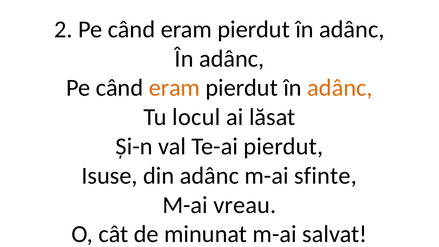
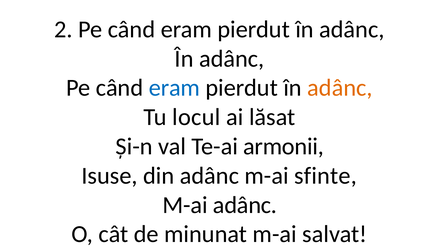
eram at (174, 88) colour: orange -> blue
Te-ai pierdut: pierdut -> armonii
M-ai vreau: vreau -> adânc
